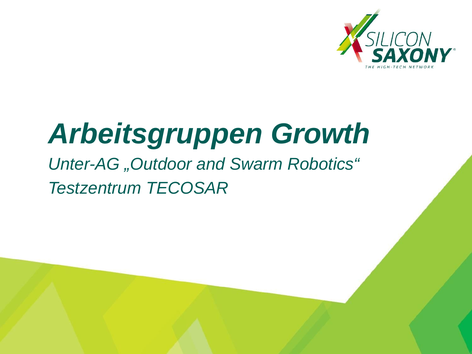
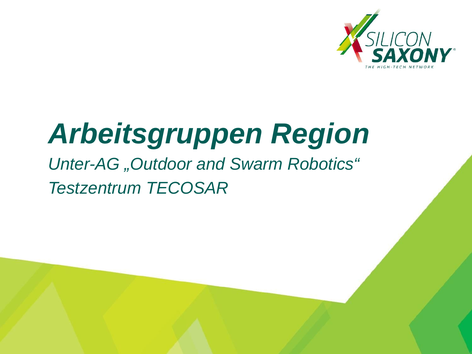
Growth: Growth -> Region
